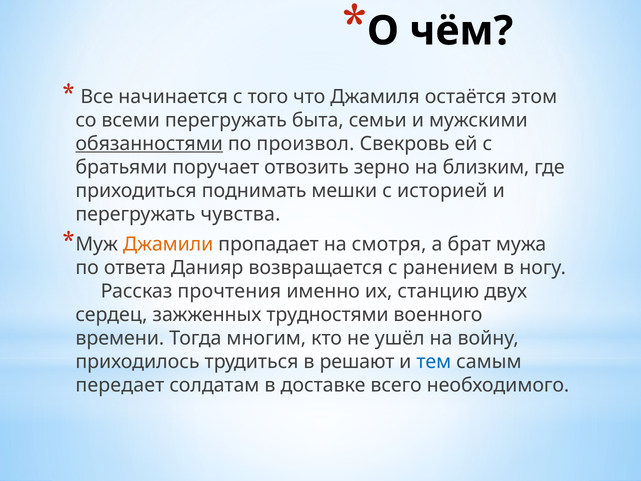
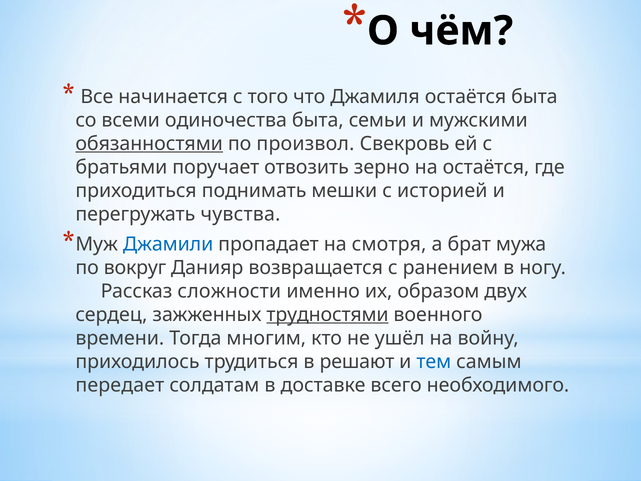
остаётся этом: этом -> быта
всеми перегружать: перегружать -> одиночества
на близким: близким -> остаётся
Джамили colour: orange -> blue
ответа: ответа -> вокруг
прочтения: прочтения -> сложности
станцию: станцию -> образом
трудностями underline: none -> present
